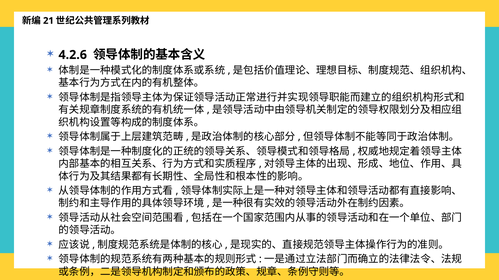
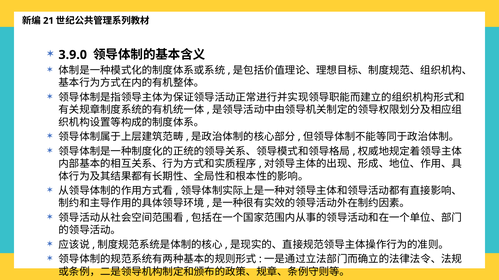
4.2.6: 4.2.6 -> 3.9.0
